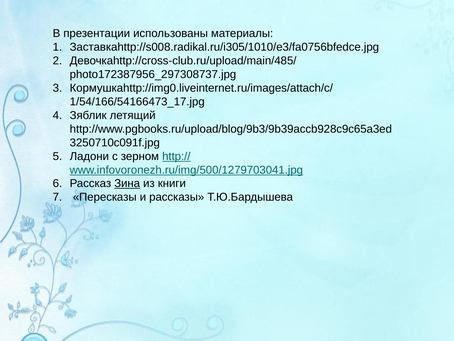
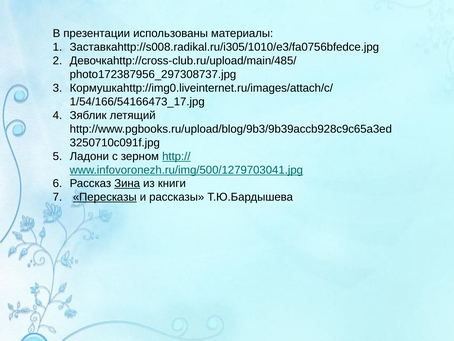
Пересказы underline: none -> present
